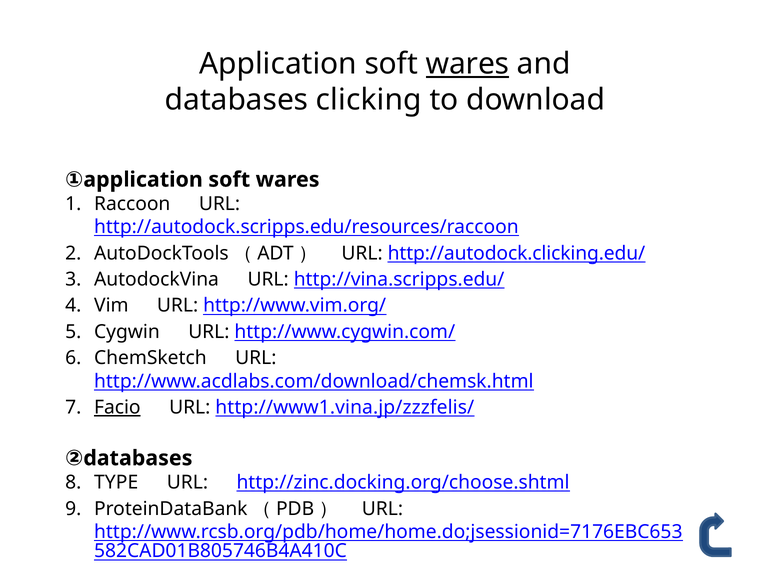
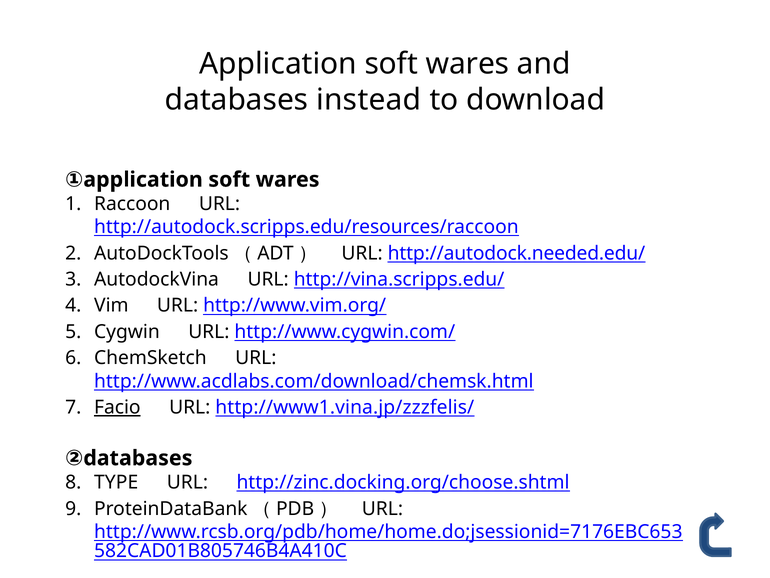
wares at (468, 64) underline: present -> none
clicking: clicking -> instead
http://autodock.clicking.edu/: http://autodock.clicking.edu/ -> http://autodock.needed.edu/
